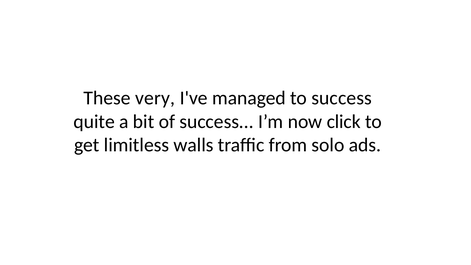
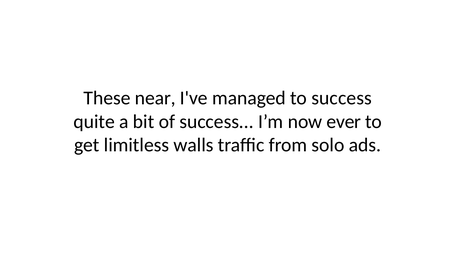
very: very -> near
click: click -> ever
